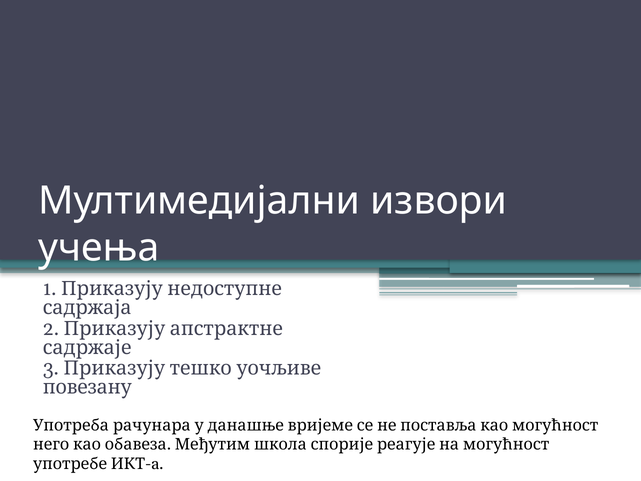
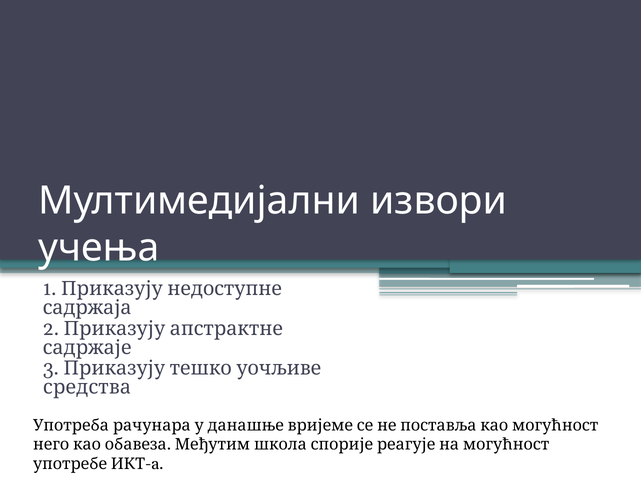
повезану: повезану -> средства
